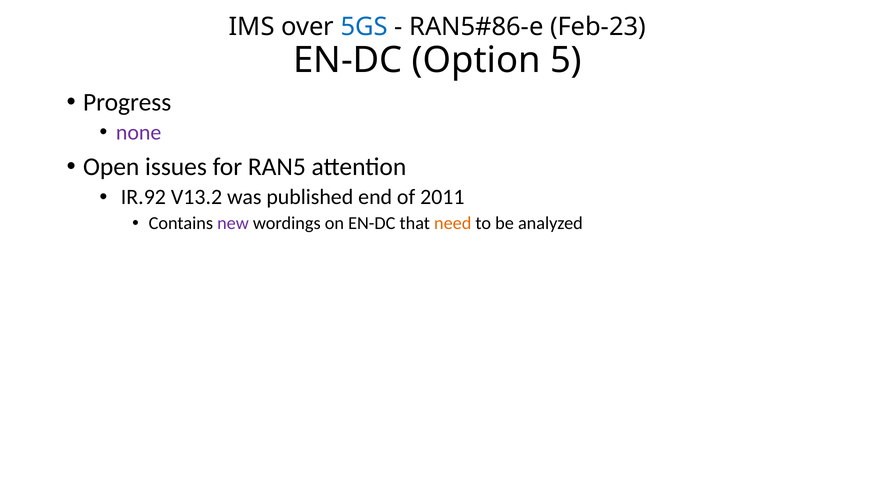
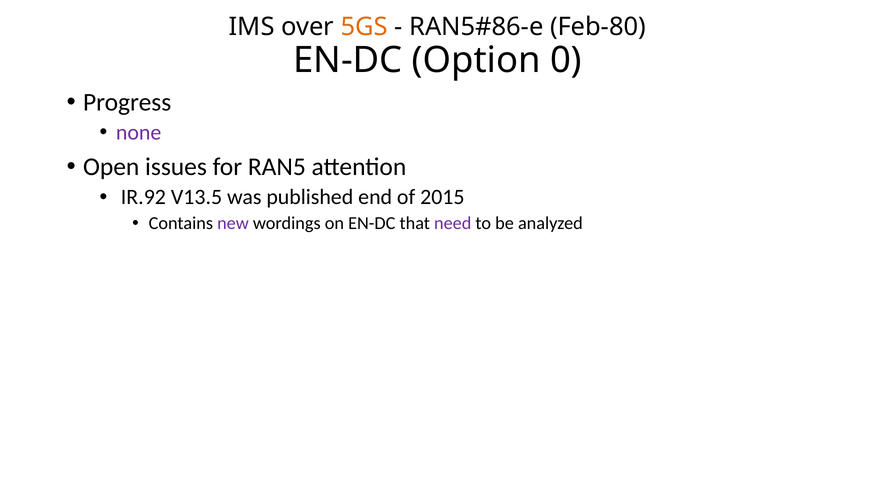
5GS colour: blue -> orange
Feb-23: Feb-23 -> Feb-80
5: 5 -> 0
V13.2: V13.2 -> V13.5
2011: 2011 -> 2015
need colour: orange -> purple
